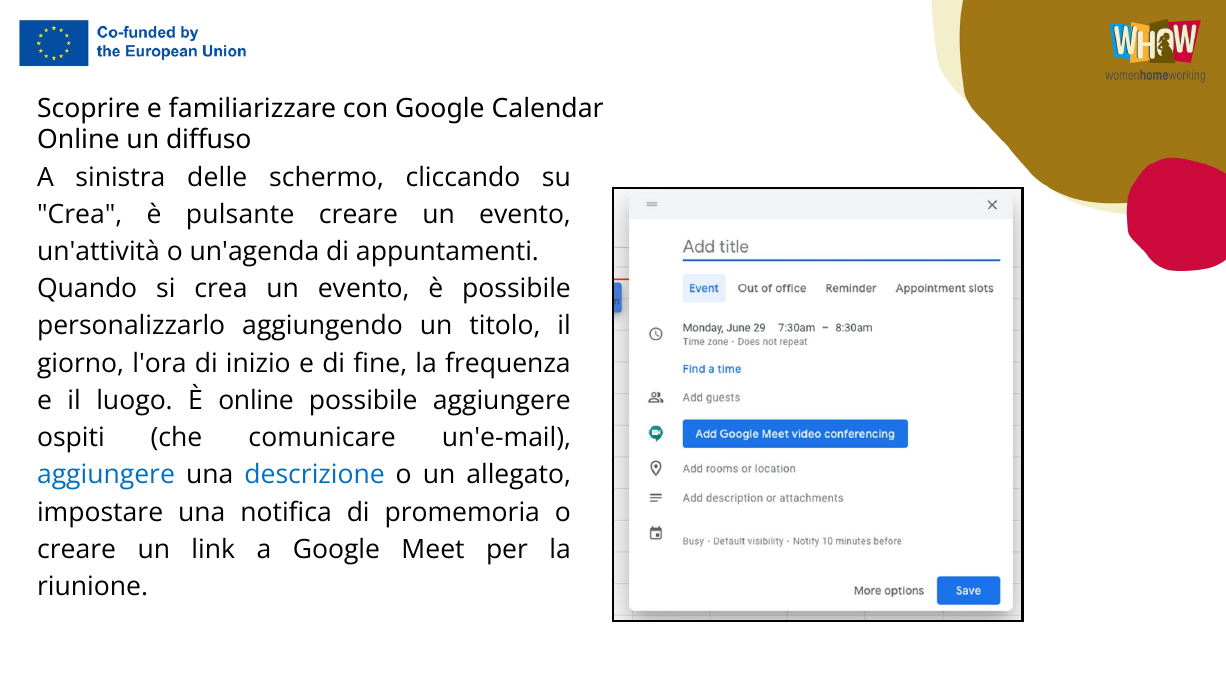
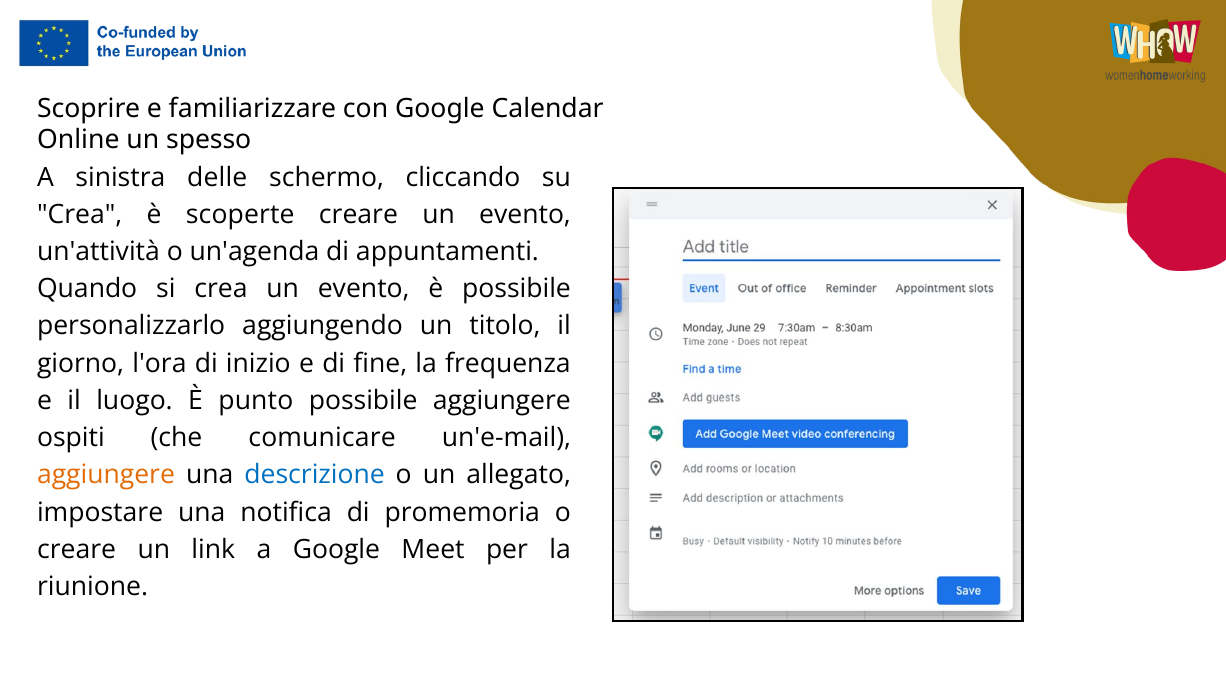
diffuso: diffuso -> spesso
pulsante: pulsante -> scoperte
È online: online -> punto
aggiungere at (106, 475) colour: blue -> orange
